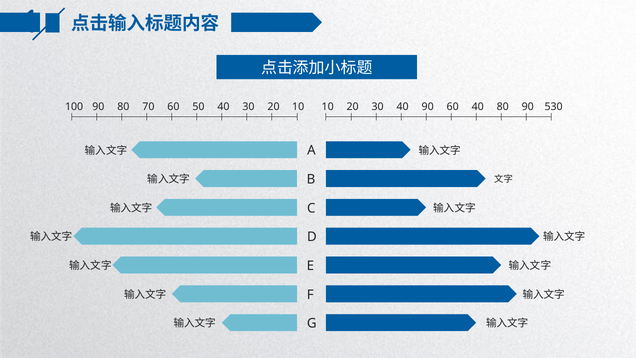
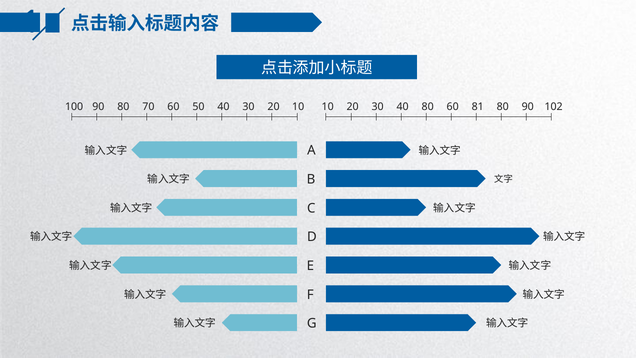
40 90: 90 -> 80
60 40: 40 -> 81
530: 530 -> 102
